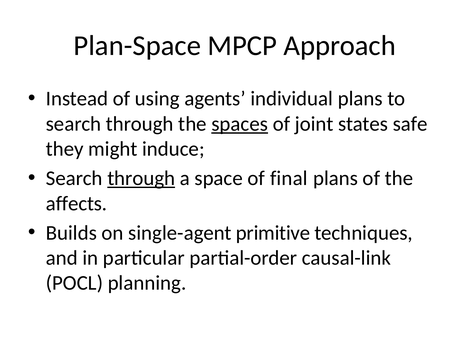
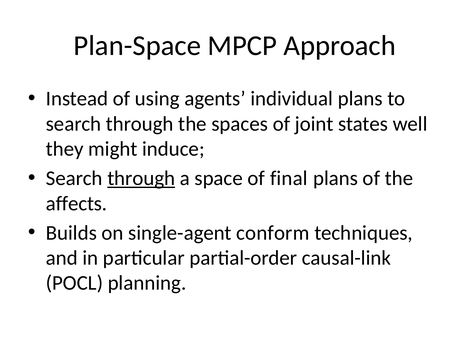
spaces underline: present -> none
safe: safe -> well
primitive: primitive -> conform
